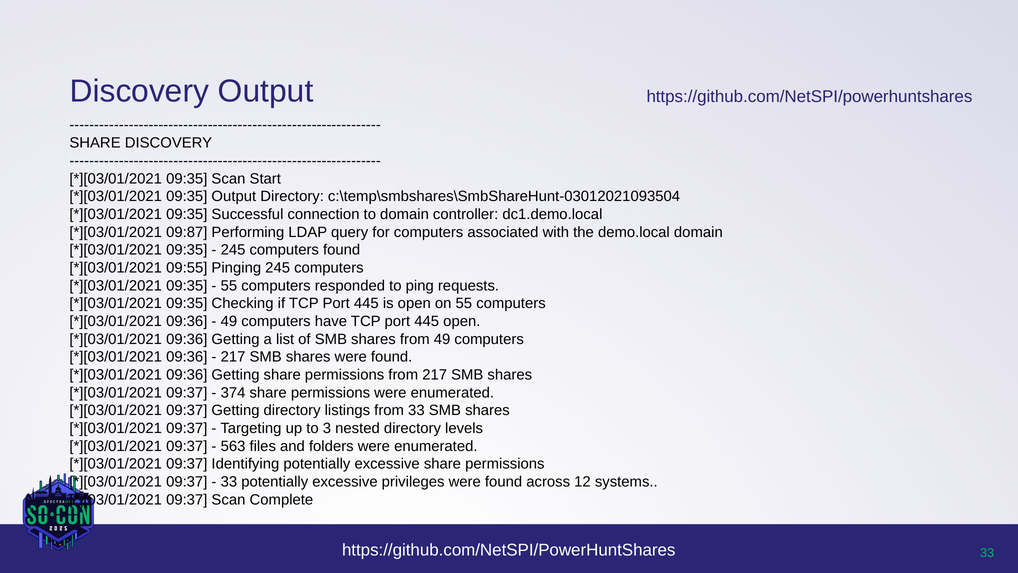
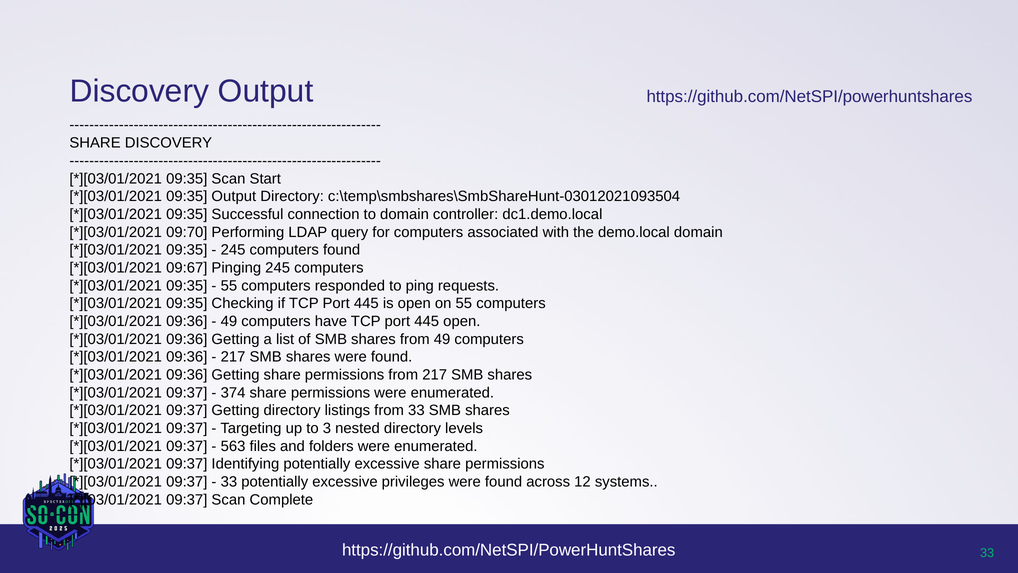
09:87: 09:87 -> 09:70
09:55: 09:55 -> 09:67
